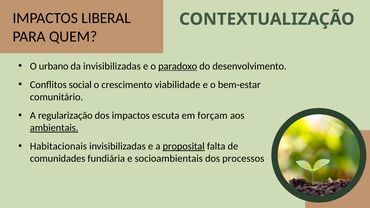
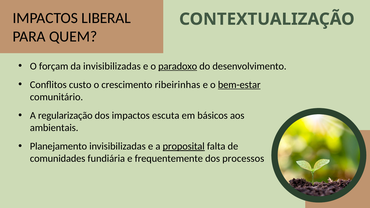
urbano: urbano -> forçam
social: social -> custo
viabilidade: viabilidade -> ribeirinhas
bem-estar underline: none -> present
forçam: forçam -> básicos
ambientais underline: present -> none
Habitacionais: Habitacionais -> Planejamento
socioambientais: socioambientais -> frequentemente
